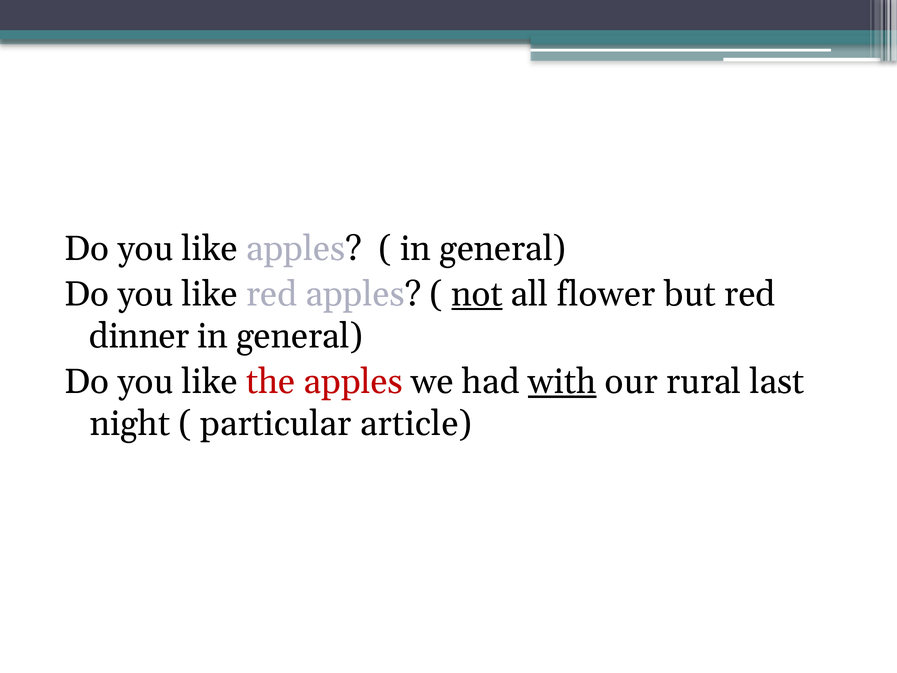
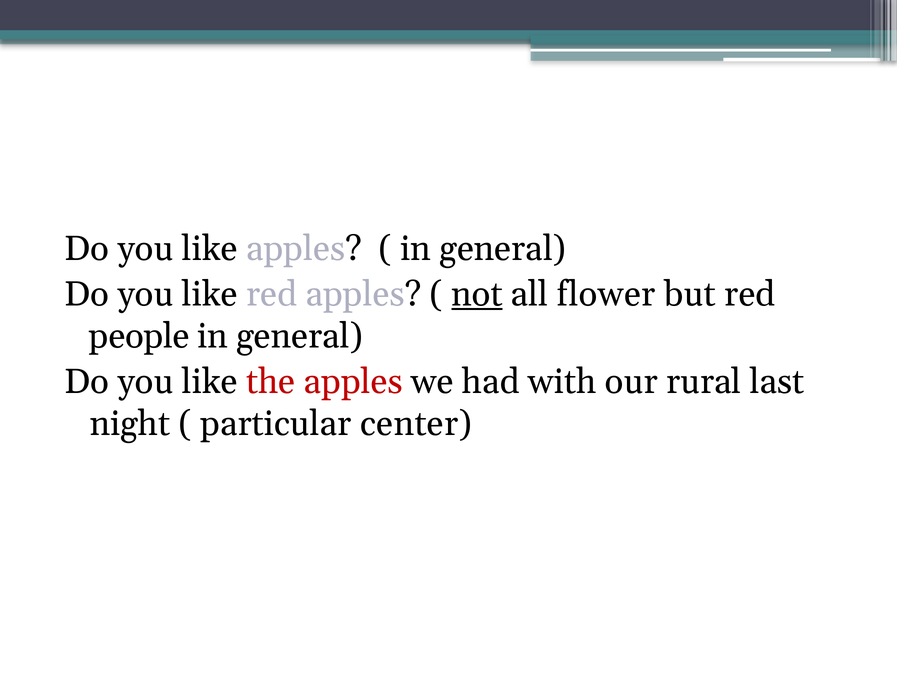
dinner: dinner -> people
with underline: present -> none
article: article -> center
